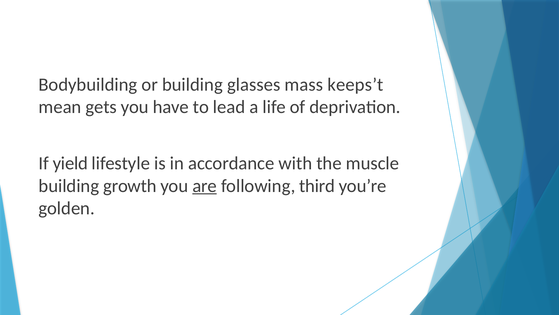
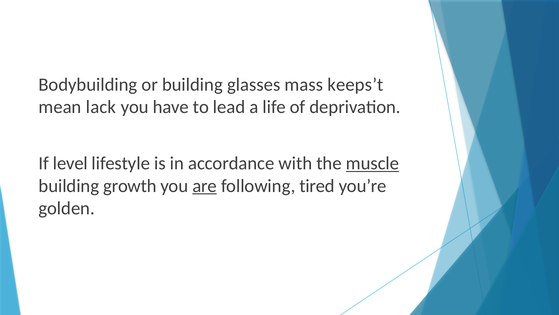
gets: gets -> lack
yield: yield -> level
muscle underline: none -> present
third: third -> tired
